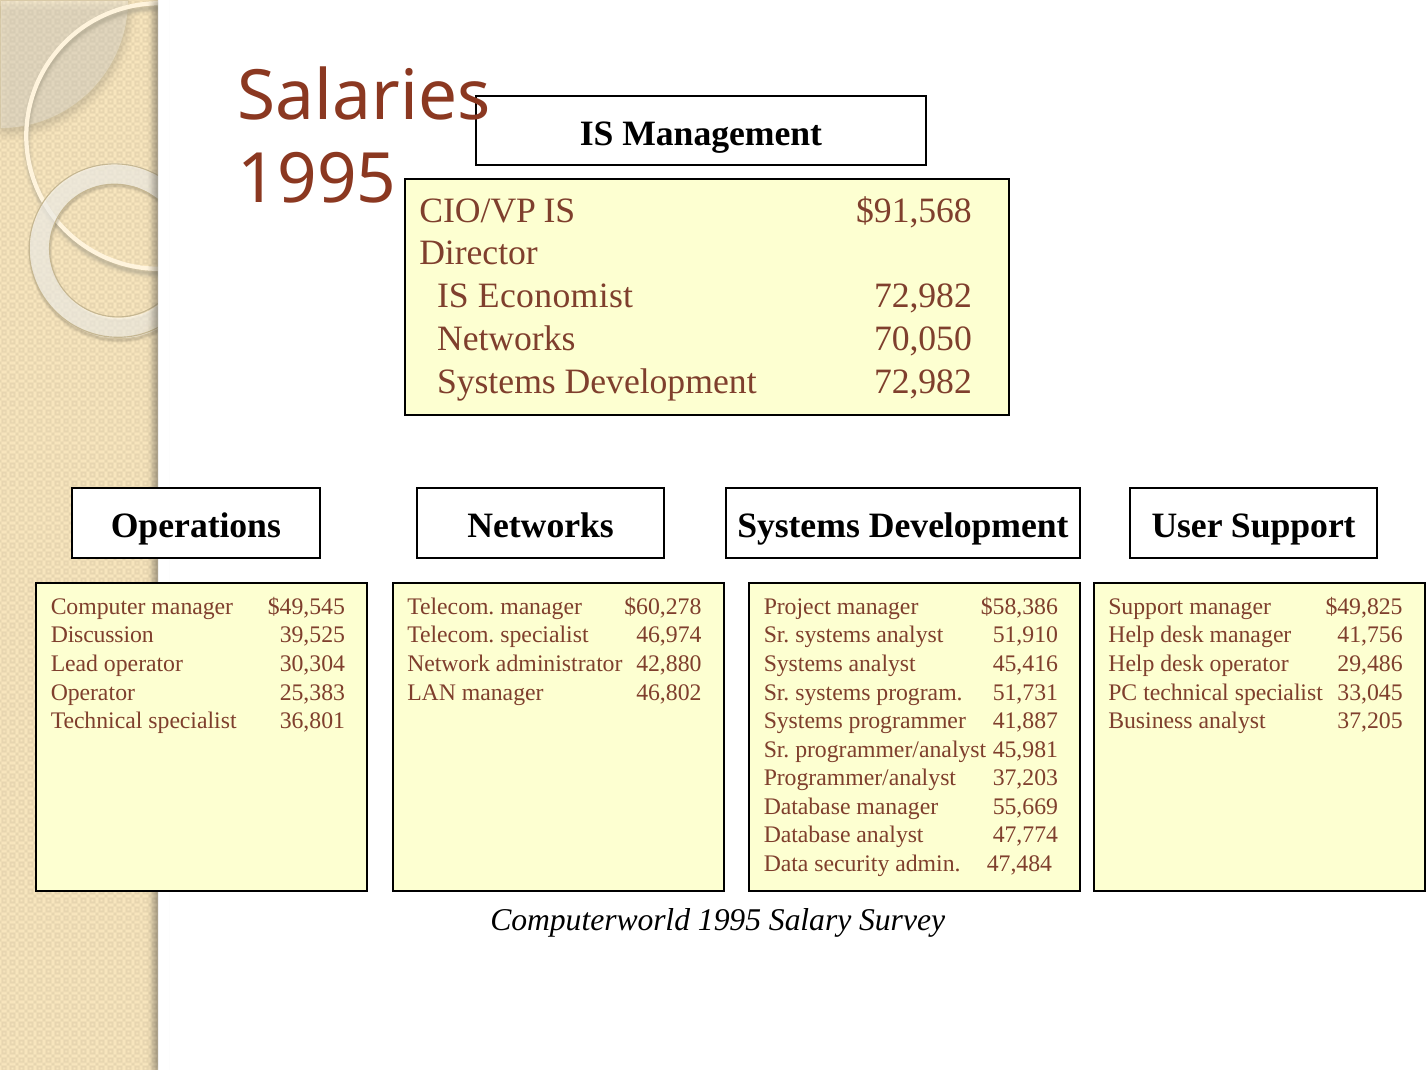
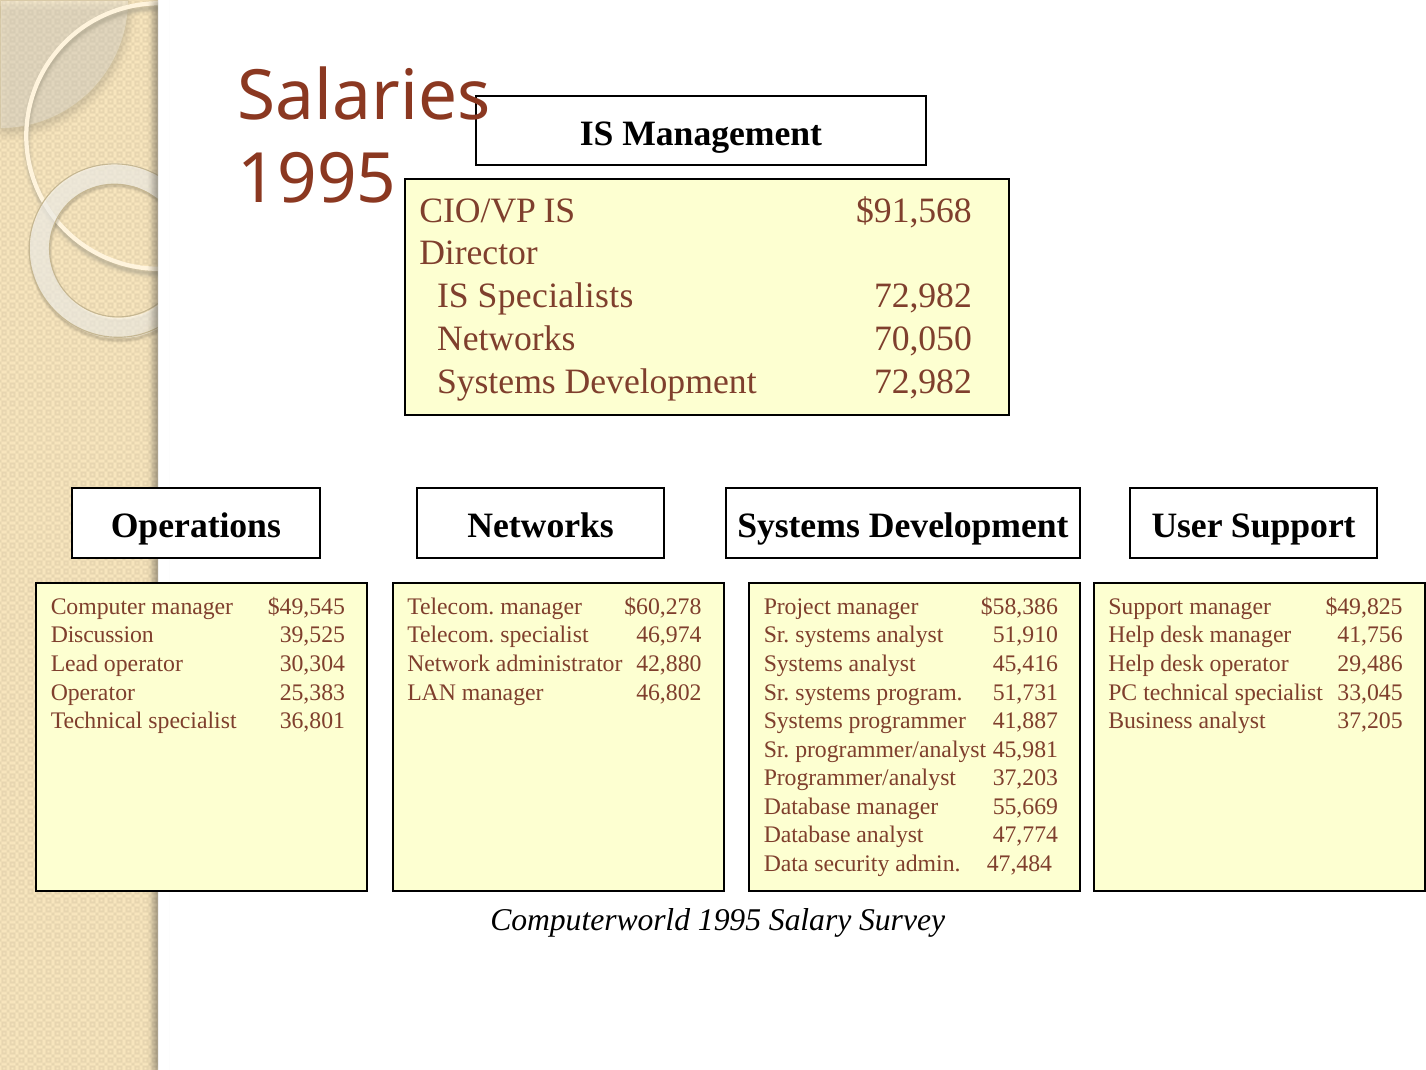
Economist: Economist -> Specialists
